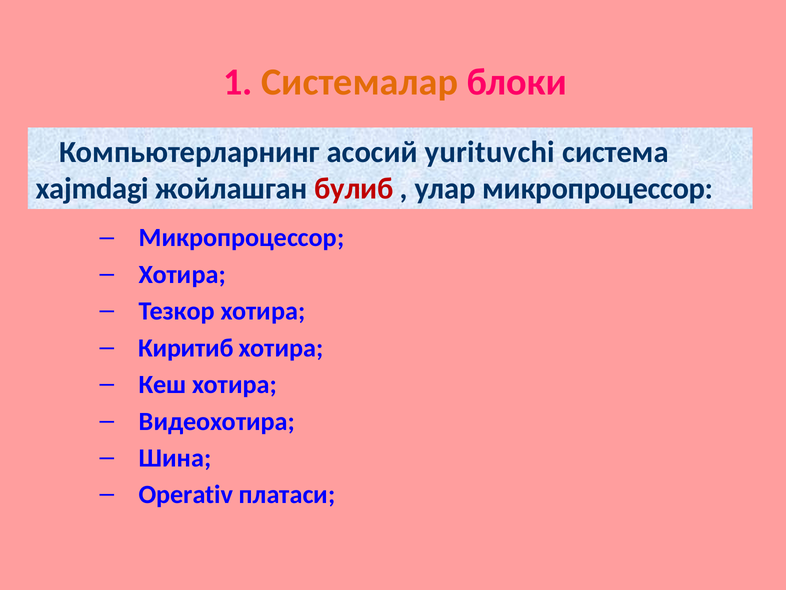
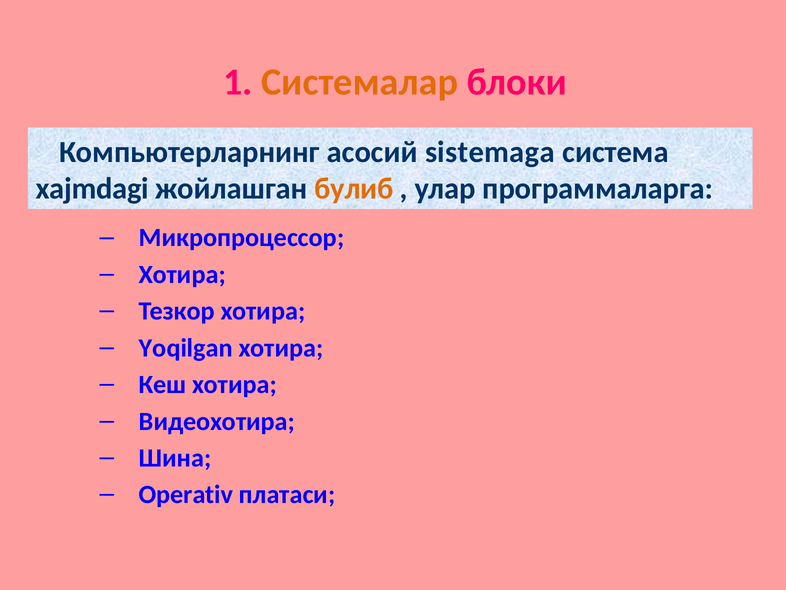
yurituvchi: yurituvchi -> sistemaga
булиб colour: red -> orange
улар микропроцессор: микропроцессор -> программаларга
Киритиб: Киритиб -> Yoqilgan
